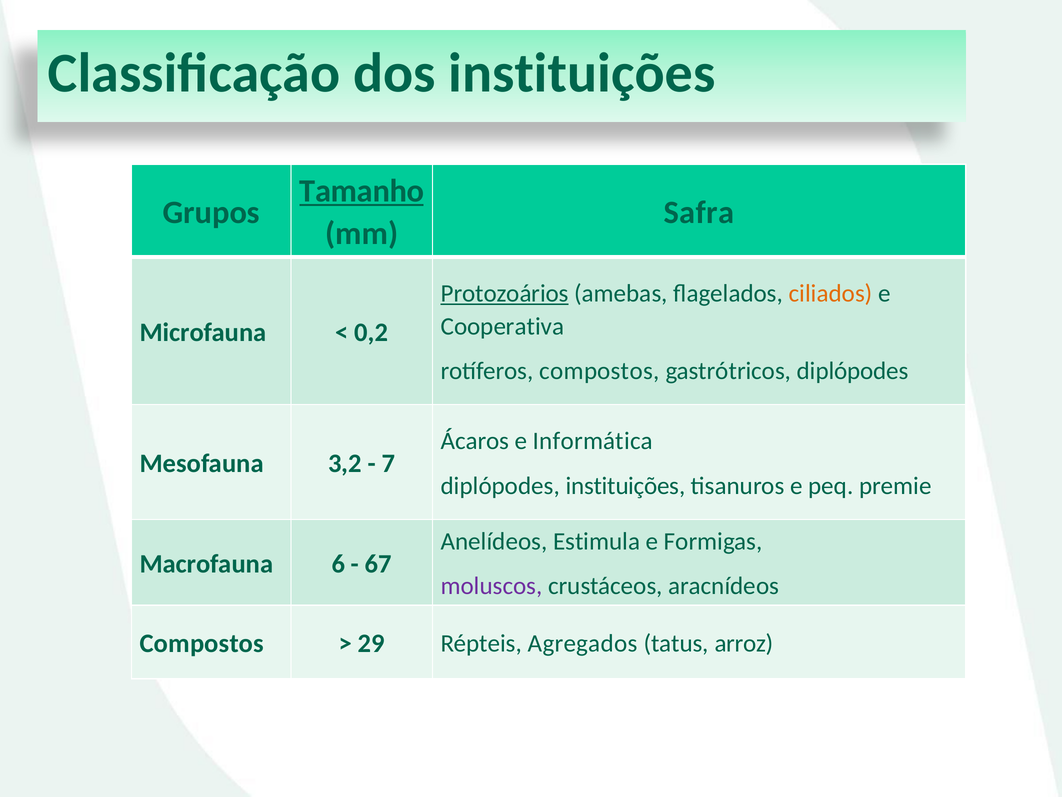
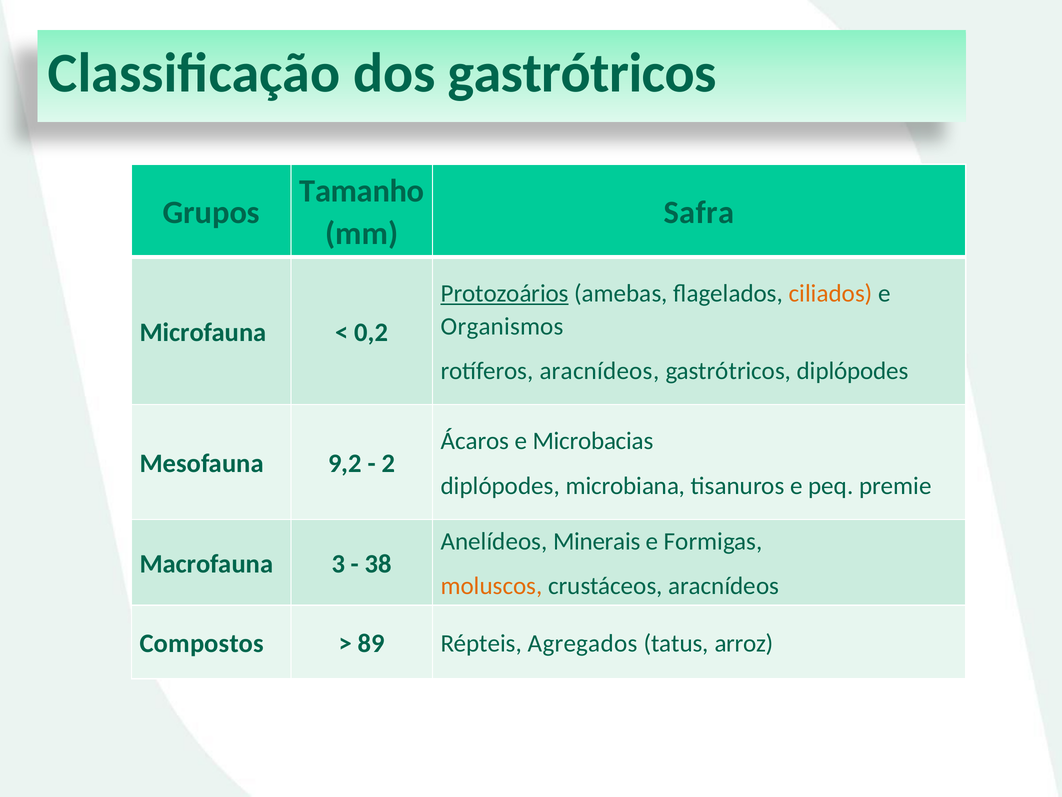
dos instituições: instituições -> gastrótricos
Tamanho underline: present -> none
Cooperativa: Cooperativa -> Organismos
rotíferos compostos: compostos -> aracnídeos
Informática: Informática -> Microbacias
3,2: 3,2 -> 9,2
7: 7 -> 2
diplópodes instituições: instituições -> microbiana
Estimula: Estimula -> Minerais
6: 6 -> 3
67: 67 -> 38
moluscos colour: purple -> orange
29: 29 -> 89
